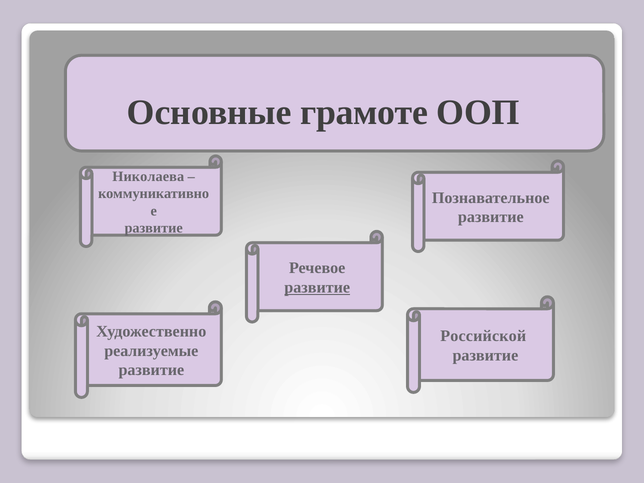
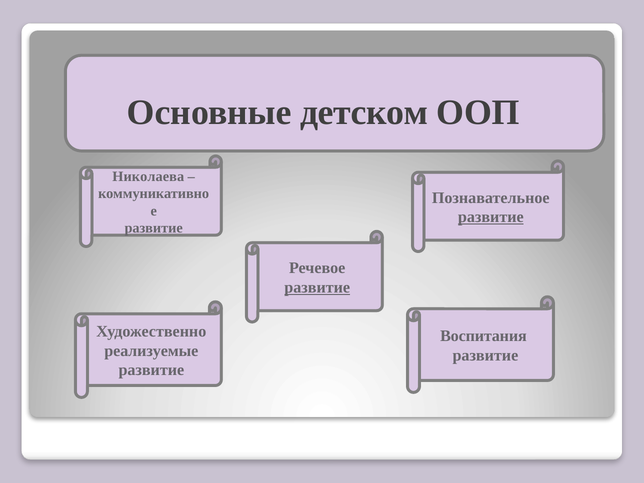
грамоте: грамоте -> детском
развитие at (491, 217) underline: none -> present
Российской: Российской -> Воспитания
